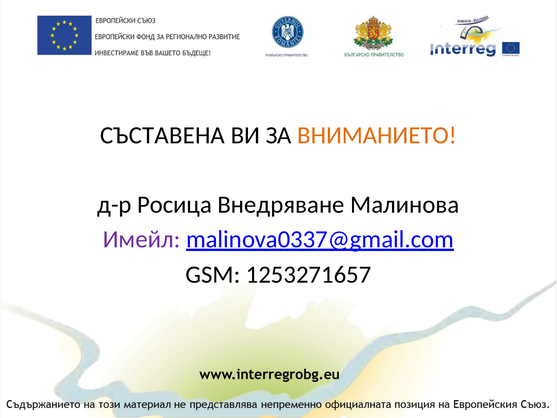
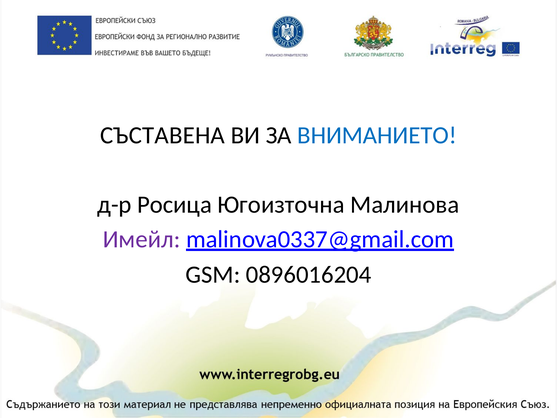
ВНИМАНИЕТО colour: orange -> blue
Внедряване: Внедряване -> Югоизточна
1253271657: 1253271657 -> 0896016204
